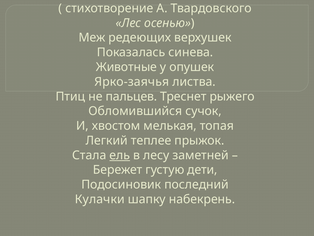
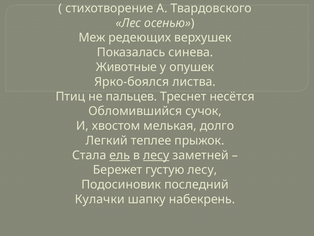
Ярко-заячья: Ярко-заячья -> Ярко-боялся
рыжего: рыжего -> несётся
топая: топая -> долго
лесу at (156, 155) underline: none -> present
густую дети: дети -> лесу
